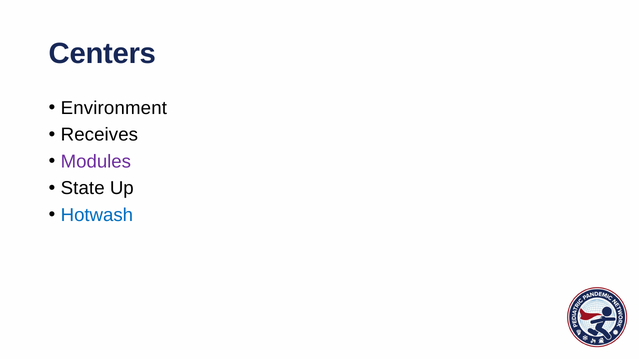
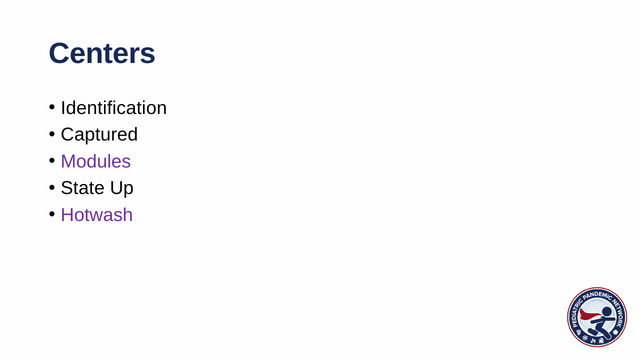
Environment: Environment -> Identification
Receives: Receives -> Captured
Hotwash colour: blue -> purple
